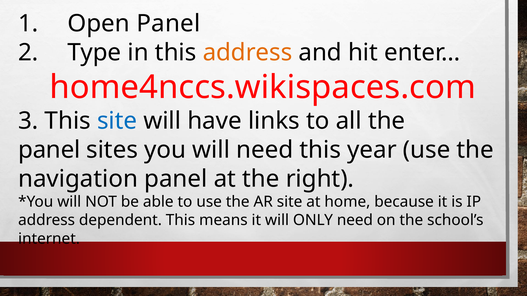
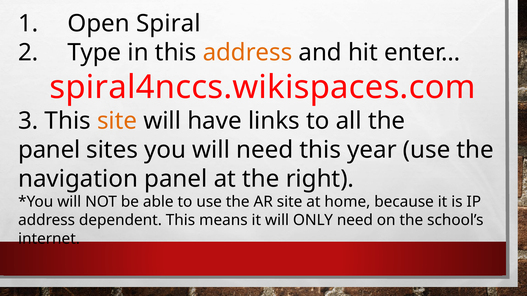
Open Panel: Panel -> Spiral
home4nccs.wikispaces.com: home4nccs.wikispaces.com -> spiral4nccs.wikispaces.com
site at (117, 121) colour: blue -> orange
